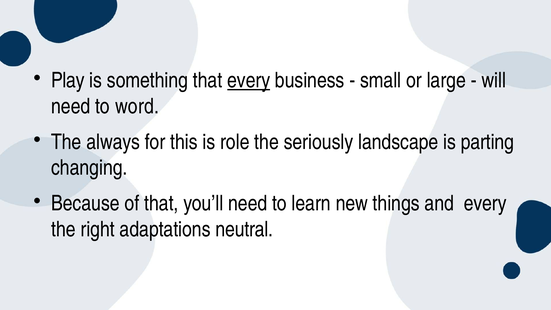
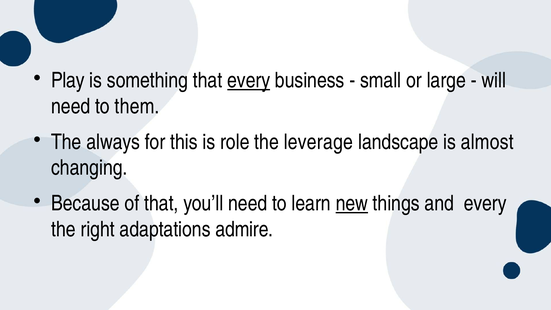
word: word -> them
seriously: seriously -> leverage
parting: parting -> almost
new underline: none -> present
neutral: neutral -> admire
